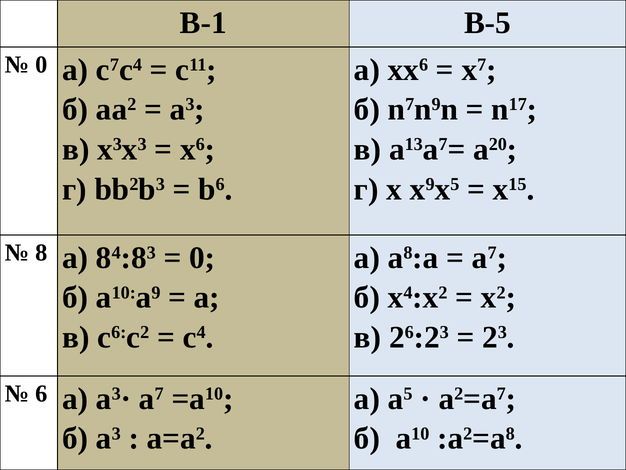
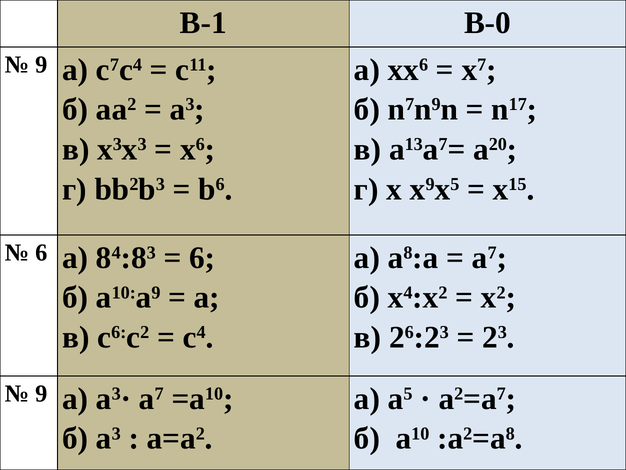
В-5: В-5 -> В-0
0 at (41, 65): 0 -> 9
8 at (41, 252): 8 -> 6
0 at (202, 257): 0 -> 6
6 at (41, 393): 6 -> 9
